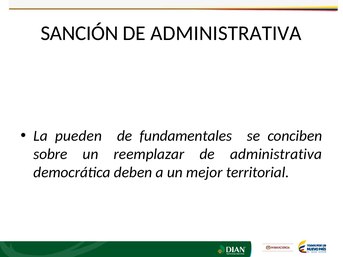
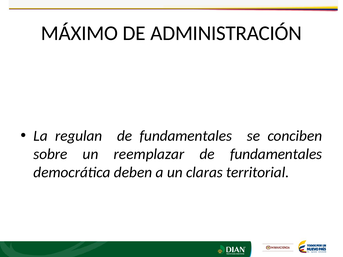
SANCIÓN: SANCIÓN -> MÁXIMO
ADMINISTRATIVA at (226, 33): ADMINISTRATIVA -> ADMINISTRACIÓN
pueden: pueden -> regulan
administrativa at (276, 154): administrativa -> fundamentales
mejor: mejor -> claras
